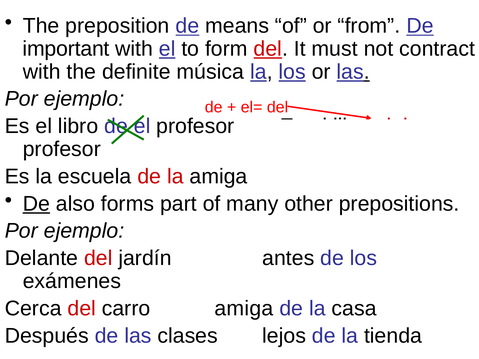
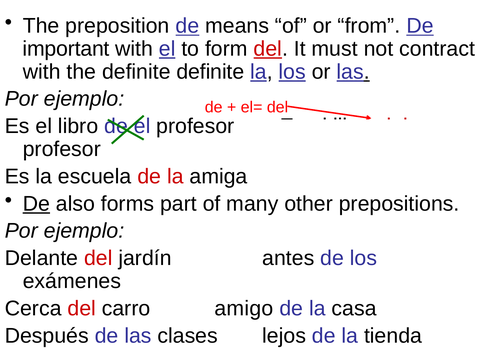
definite música: música -> definite
carro amiga: amiga -> amigo
